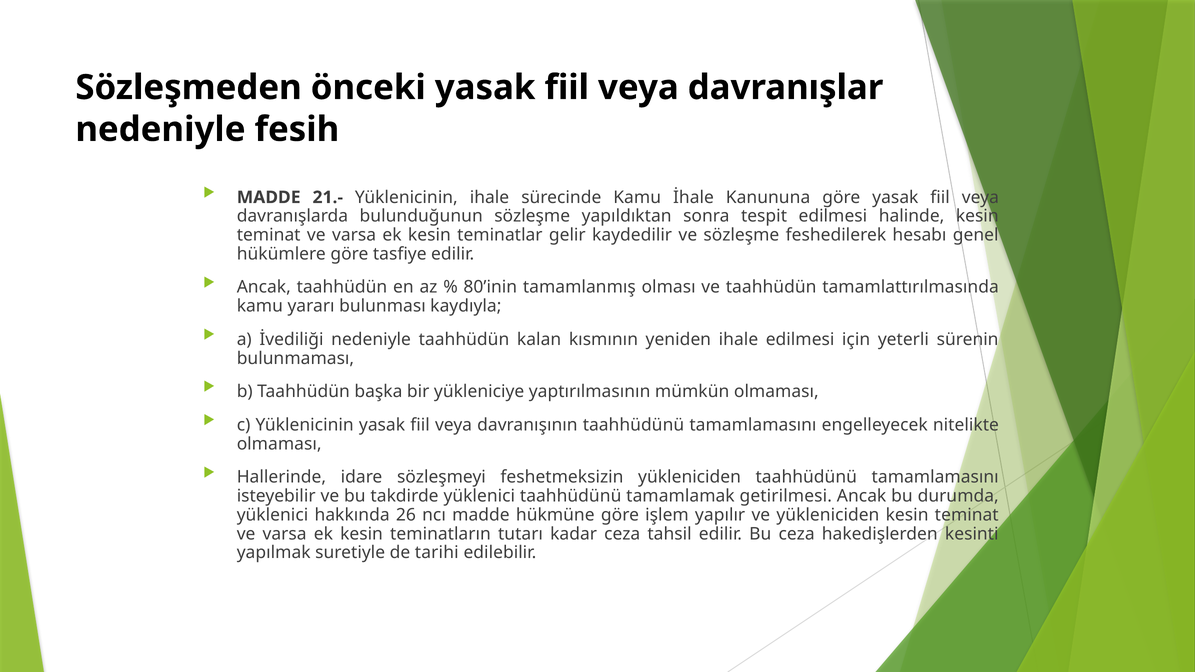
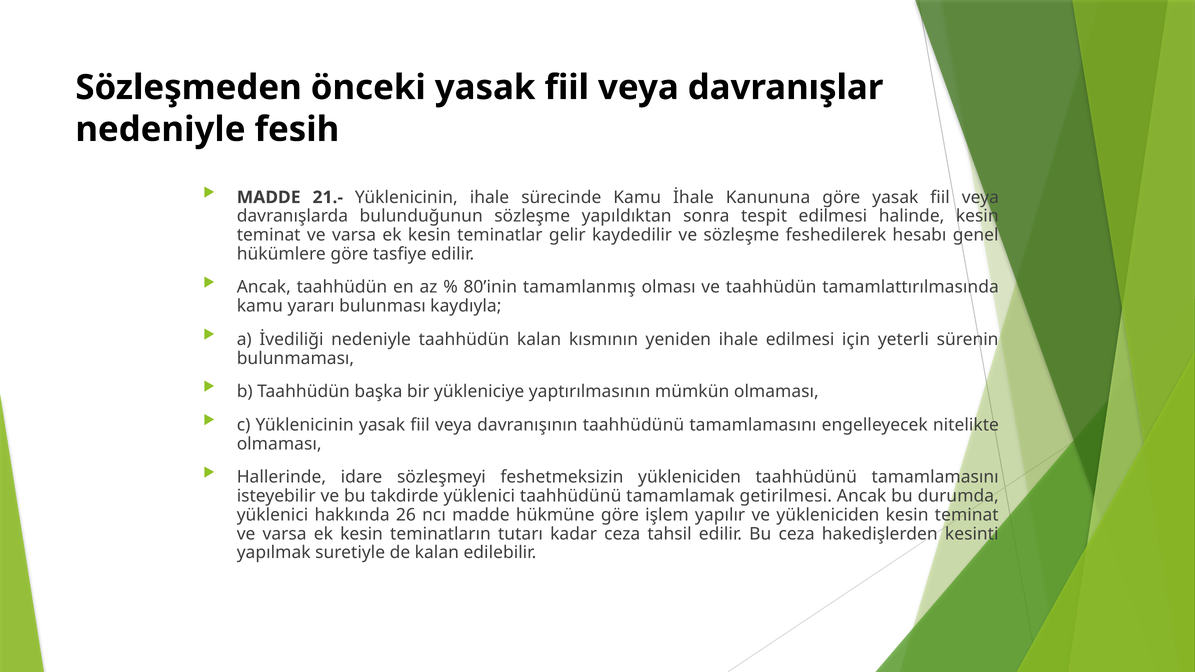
de tarihi: tarihi -> kalan
